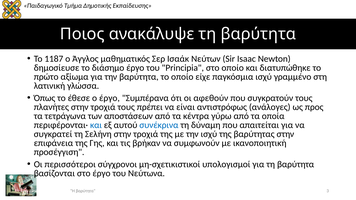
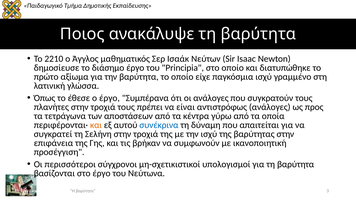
1187: 1187 -> 2210
οι αφεθούν: αφεθούν -> ανάλογες
και at (96, 125) colour: blue -> orange
